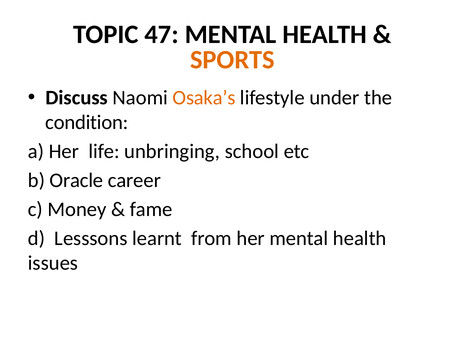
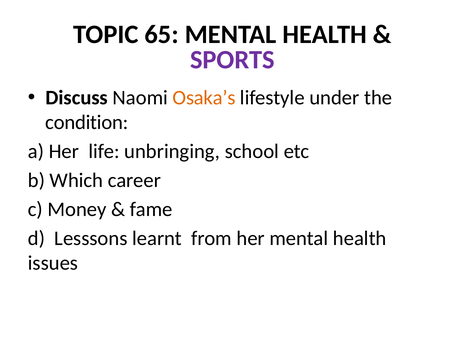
47: 47 -> 65
SPORTS colour: orange -> purple
Oracle: Oracle -> Which
